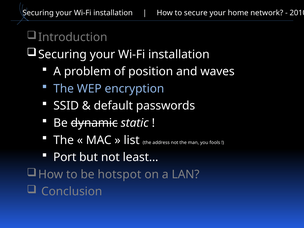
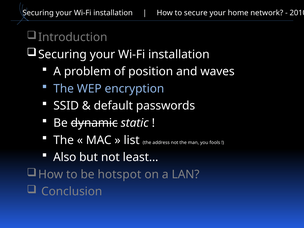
Port: Port -> Also
